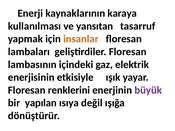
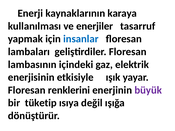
yansıtan: yansıtan -> enerjiler
insanlar colour: orange -> blue
yapılan: yapılan -> tüketip
